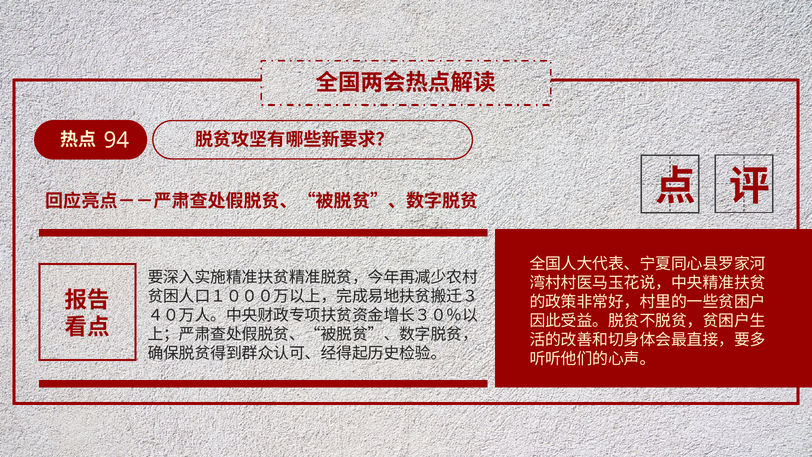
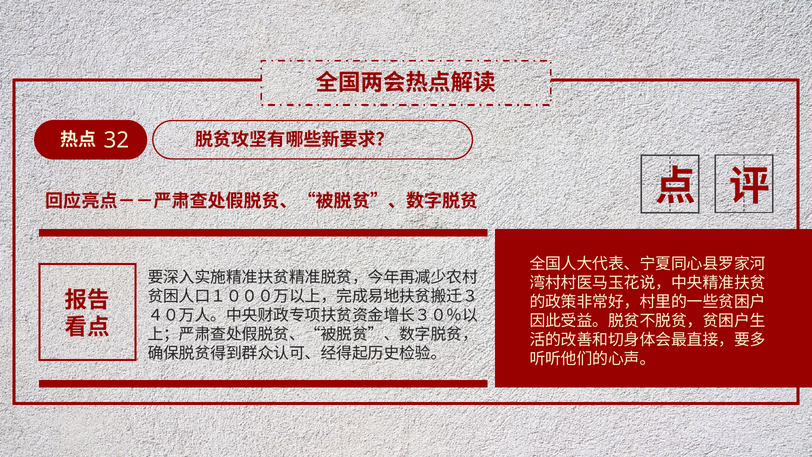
94: 94 -> 32
